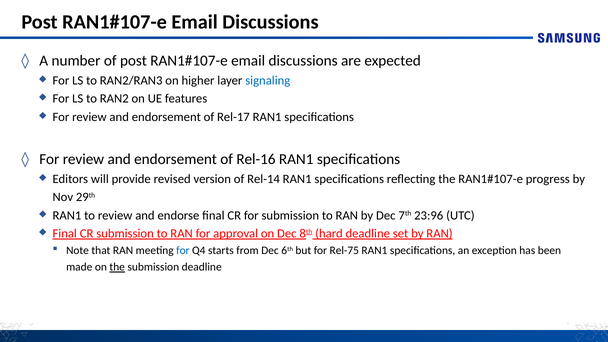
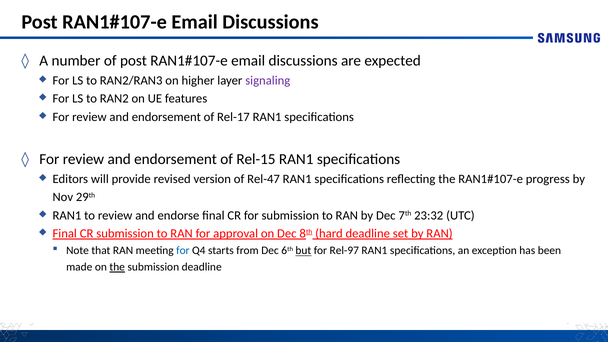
signaling colour: blue -> purple
Rel-16: Rel-16 -> Rel-15
Rel-14: Rel-14 -> Rel-47
23:96: 23:96 -> 23:32
but underline: none -> present
Rel-75: Rel-75 -> Rel-97
